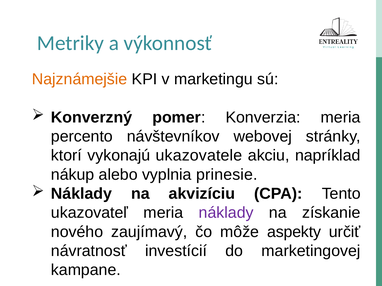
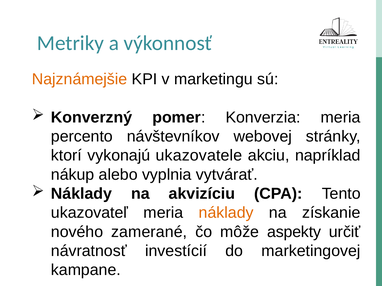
prinesie: prinesie -> vytvárať
náklady at (226, 213) colour: purple -> orange
zaujímavý: zaujímavý -> zamerané
